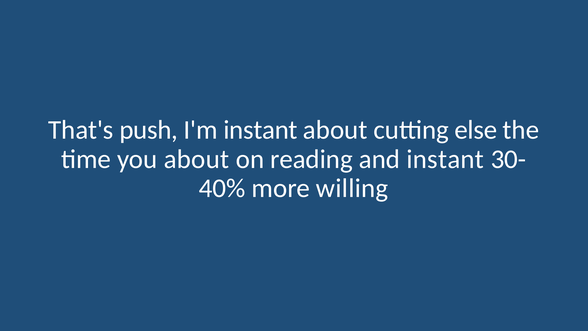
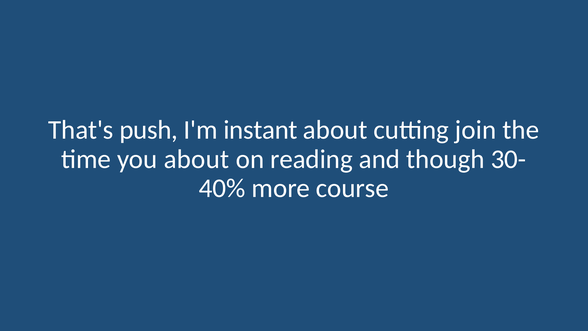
else: else -> join
and instant: instant -> though
willing: willing -> course
